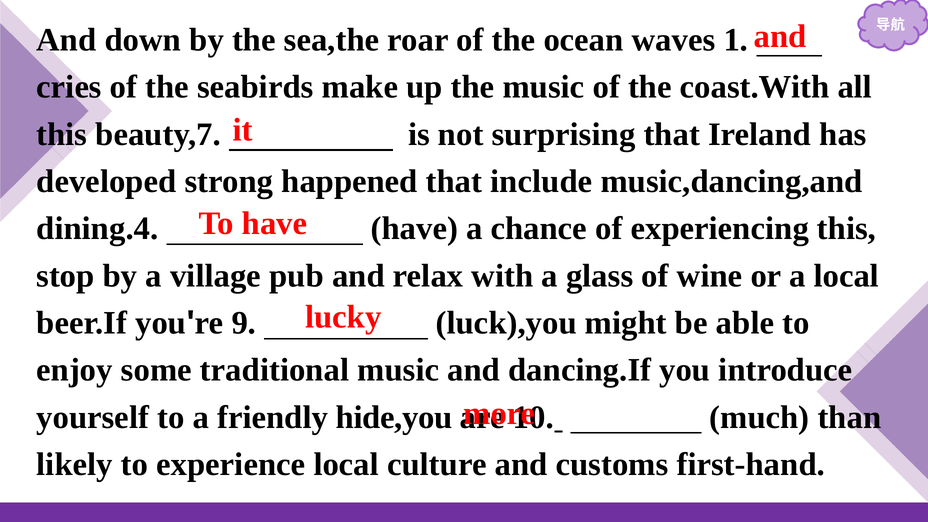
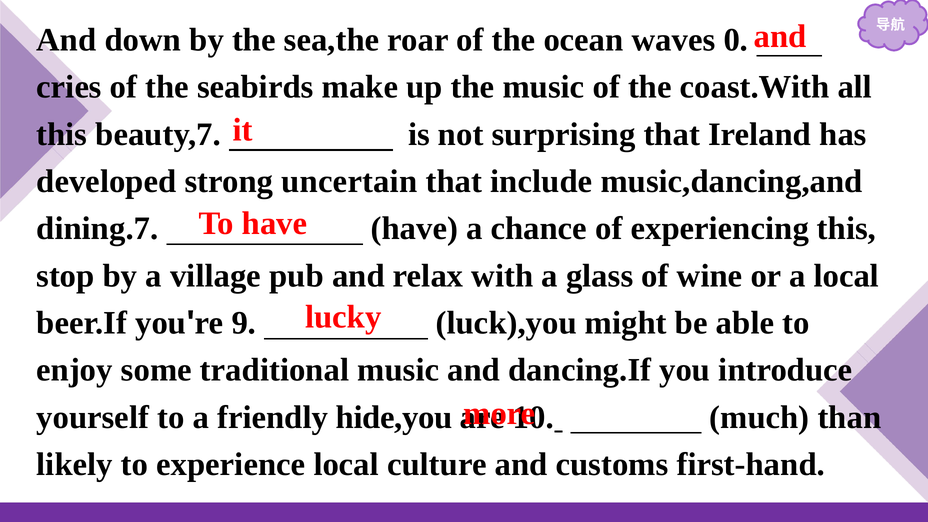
1: 1 -> 0
happened: happened -> uncertain
dining.4: dining.4 -> dining.7
